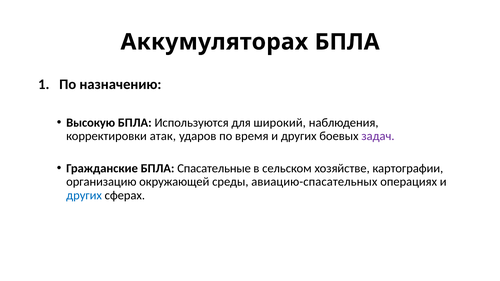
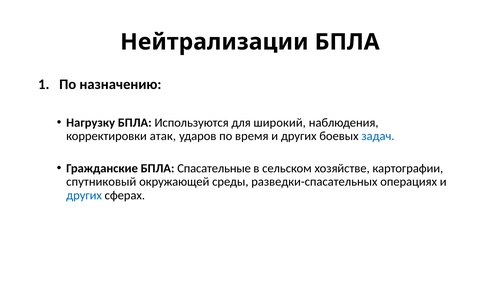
Аккумуляторах: Аккумуляторах -> Нейтрализации
Высокую: Высокую -> Нагрузку
задач colour: purple -> blue
организацию: организацию -> спутниковый
авиацию-спасательных: авиацию-спасательных -> разведки-спасательных
